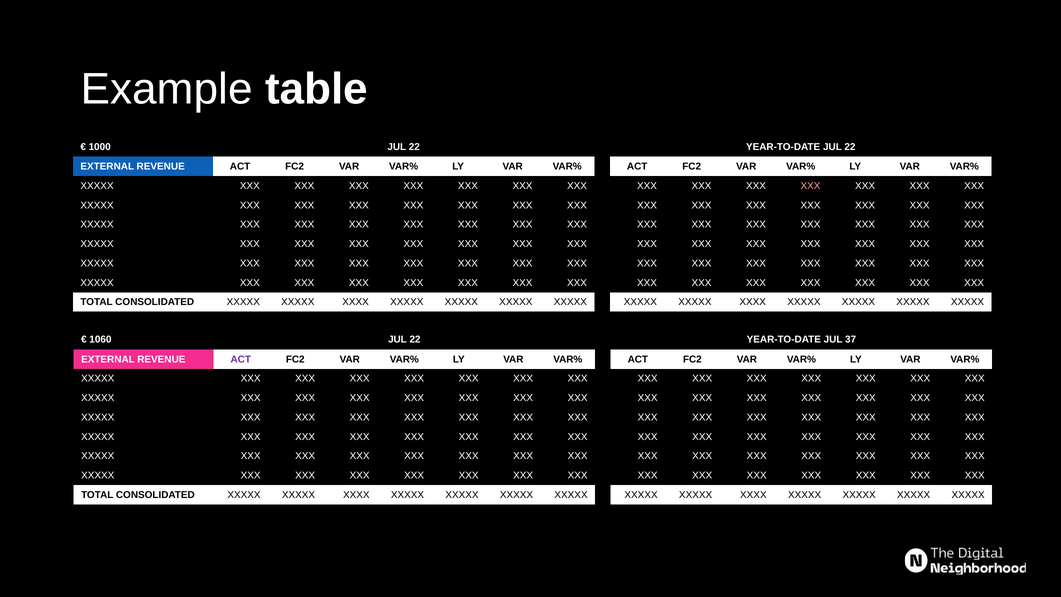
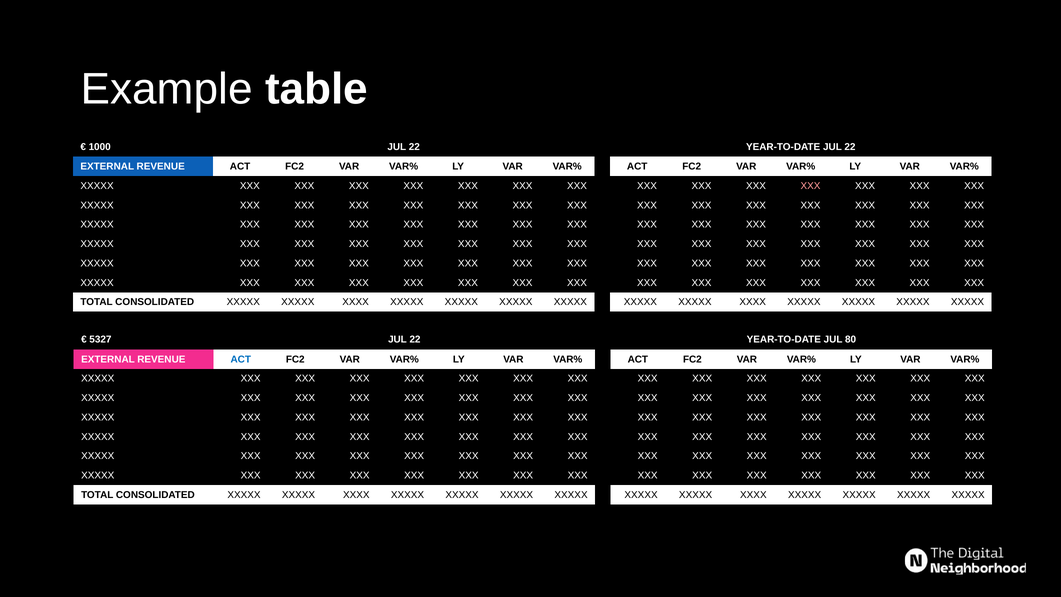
1060: 1060 -> 5327
37: 37 -> 80
ACT at (241, 359) colour: purple -> blue
